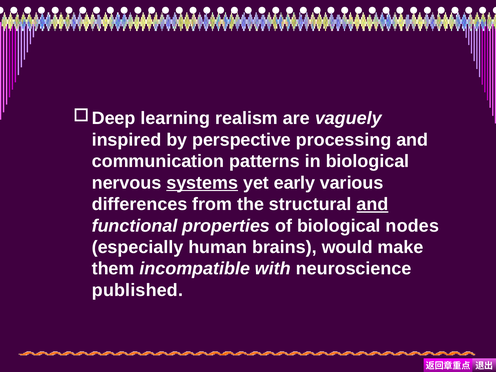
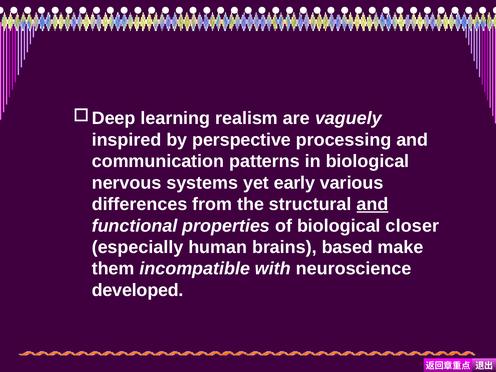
systems underline: present -> none
nodes: nodes -> closer
would: would -> based
published: published -> developed
